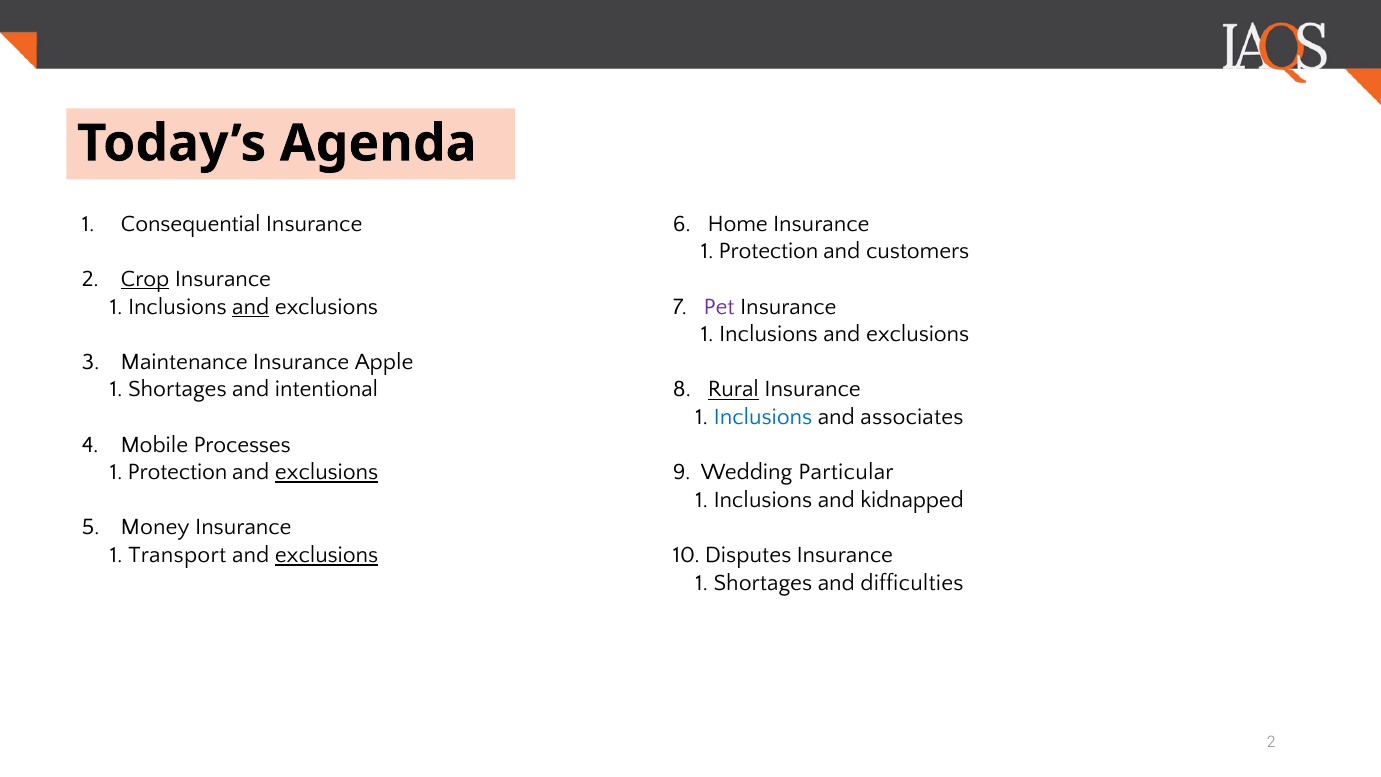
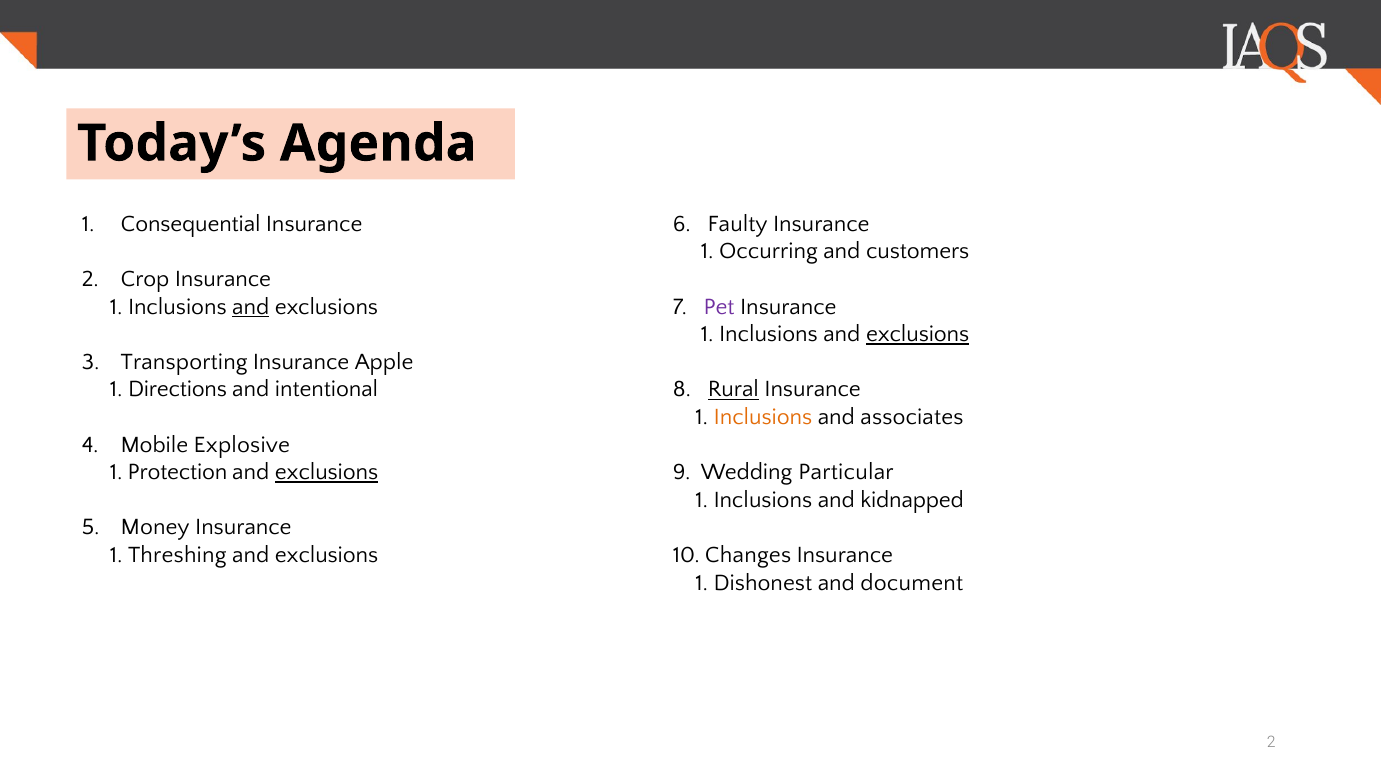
Home: Home -> Faulty
Protection at (769, 251): Protection -> Occurring
Crop underline: present -> none
exclusions at (918, 334) underline: none -> present
Maintenance: Maintenance -> Transporting
Shortages at (177, 389): Shortages -> Directions
Inclusions at (763, 417) colour: blue -> orange
Processes: Processes -> Explosive
Transport: Transport -> Threshing
exclusions at (327, 555) underline: present -> none
Disputes: Disputes -> Changes
Shortages at (763, 582): Shortages -> Dishonest
difficulties: difficulties -> document
